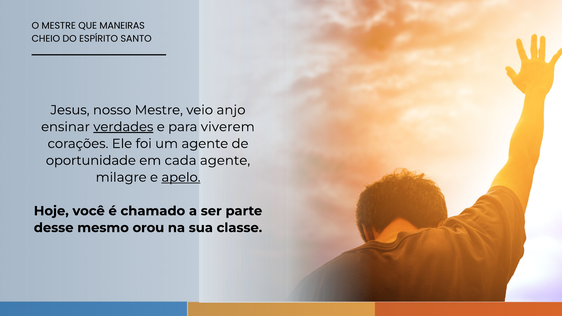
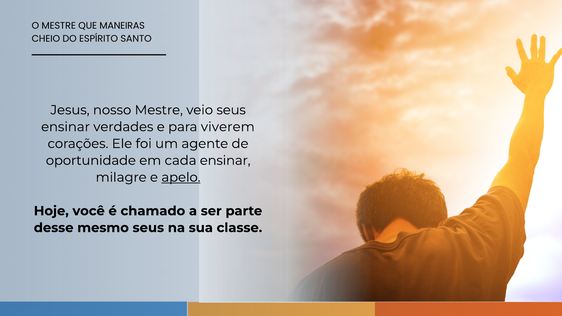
veio anjo: anjo -> seus
verdades underline: present -> none
cada agente: agente -> ensinar
mesmo orou: orou -> seus
